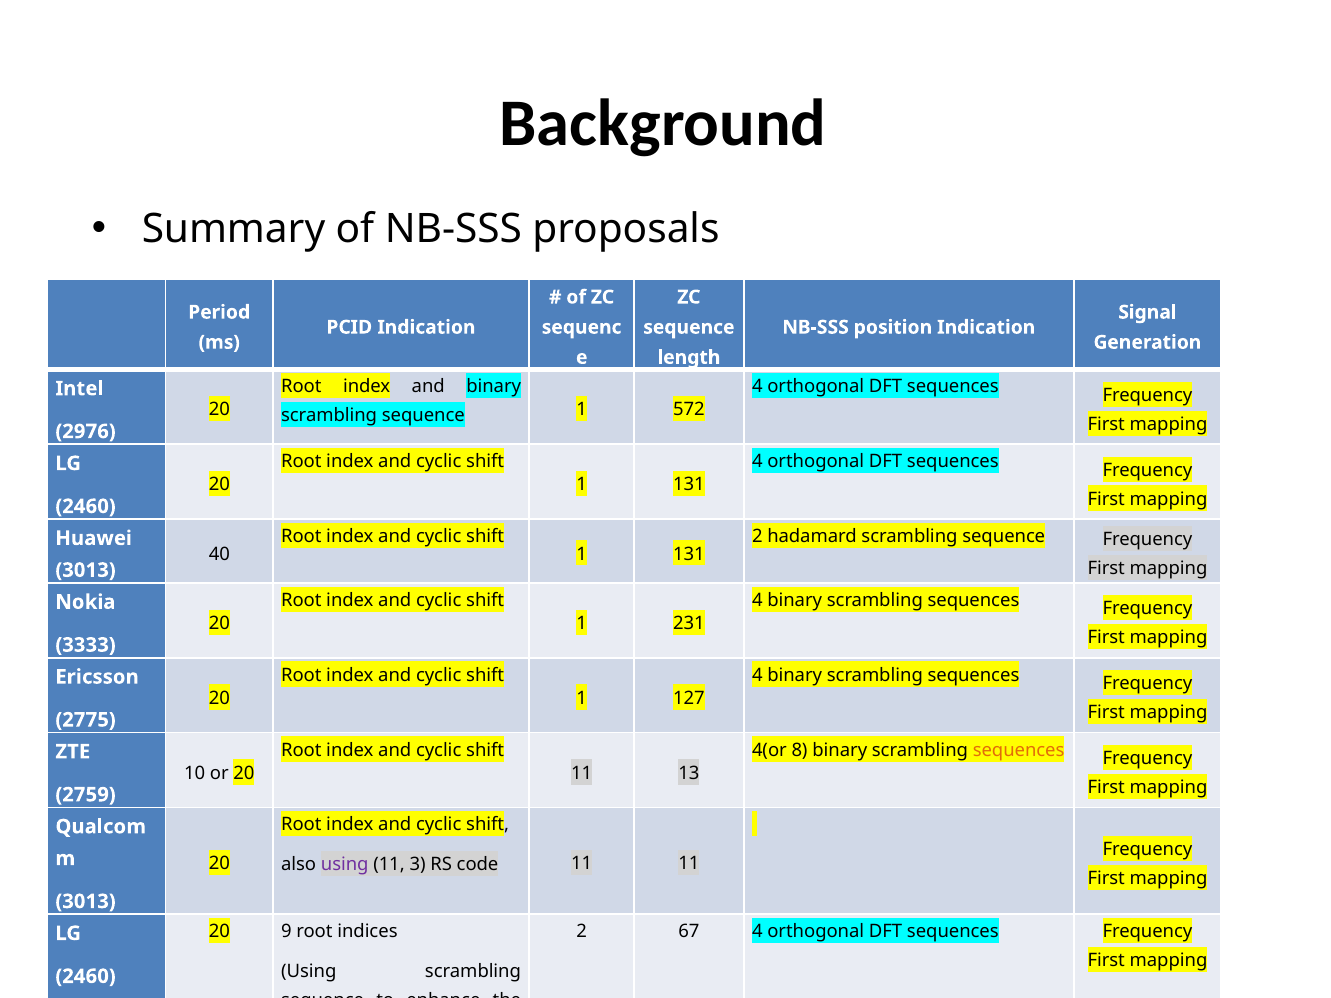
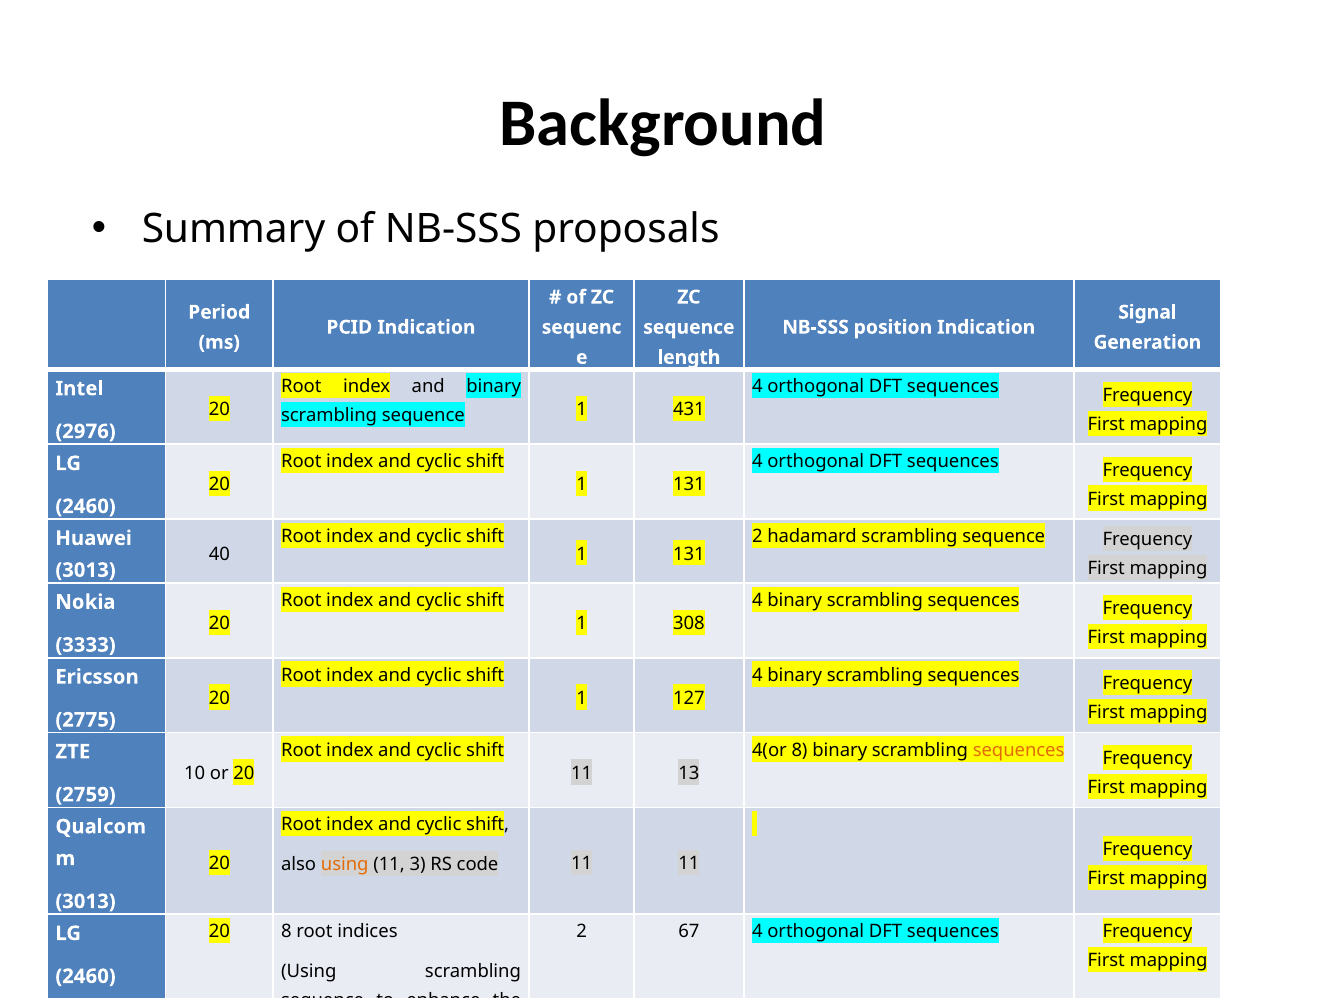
572: 572 -> 431
231: 231 -> 308
using at (345, 865) colour: purple -> orange
20 9: 9 -> 8
